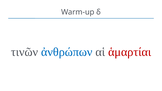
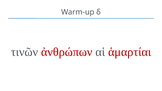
ἀνθρώπων colour: blue -> red
